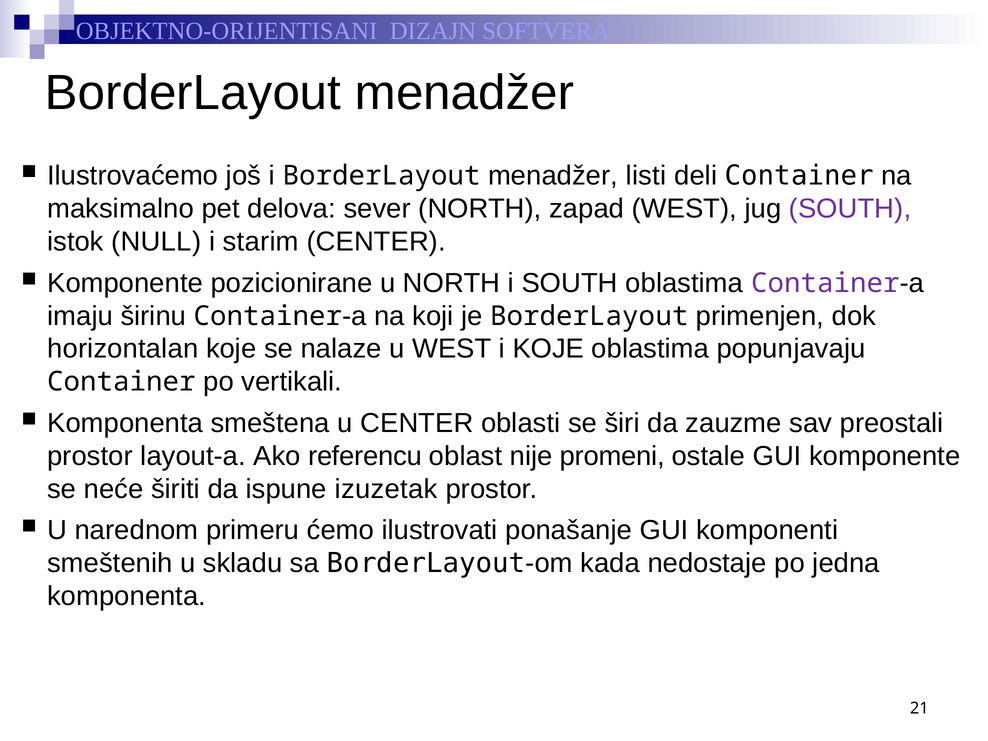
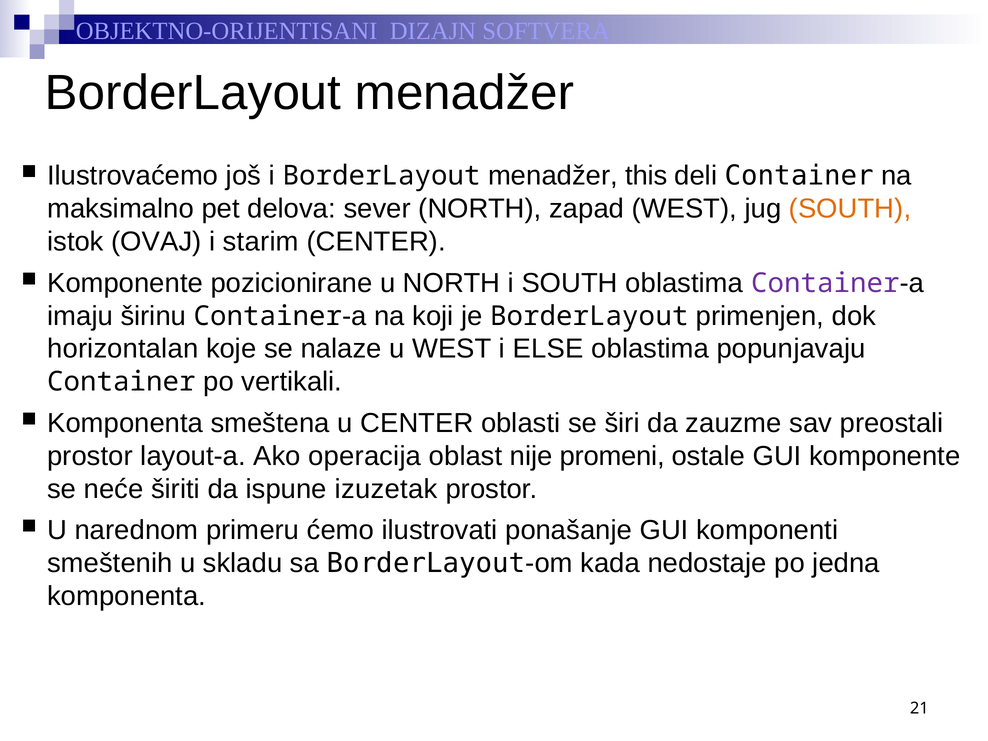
listi: listi -> this
SOUTH at (850, 209) colour: purple -> orange
NULL: NULL -> OVAJ
i KOJE: KOJE -> ELSE
referencu: referencu -> operacija
